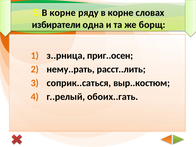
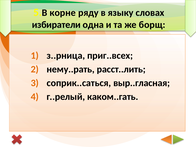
ряду в корне: корне -> языку
приг..осен: приг..осен -> приг..всех
выр..костюм: выр..костюм -> выр..гласная
обоих..гать: обоих..гать -> каком..гать
